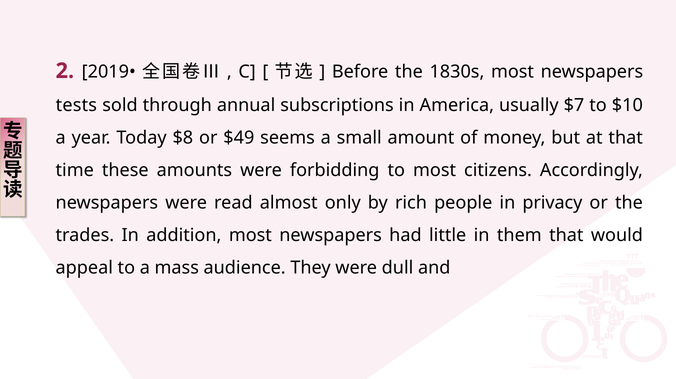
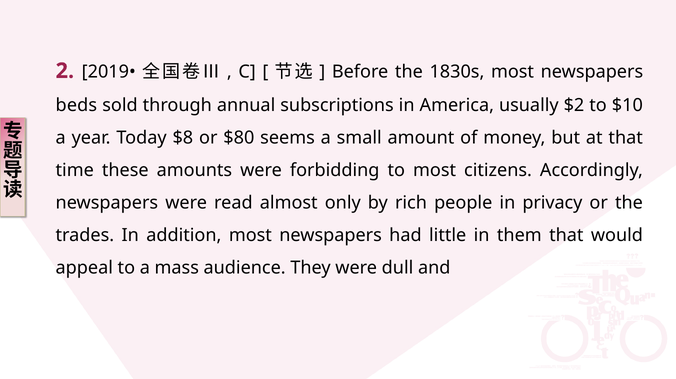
tests: tests -> beds
$7: $7 -> $2
$49: $49 -> $80
